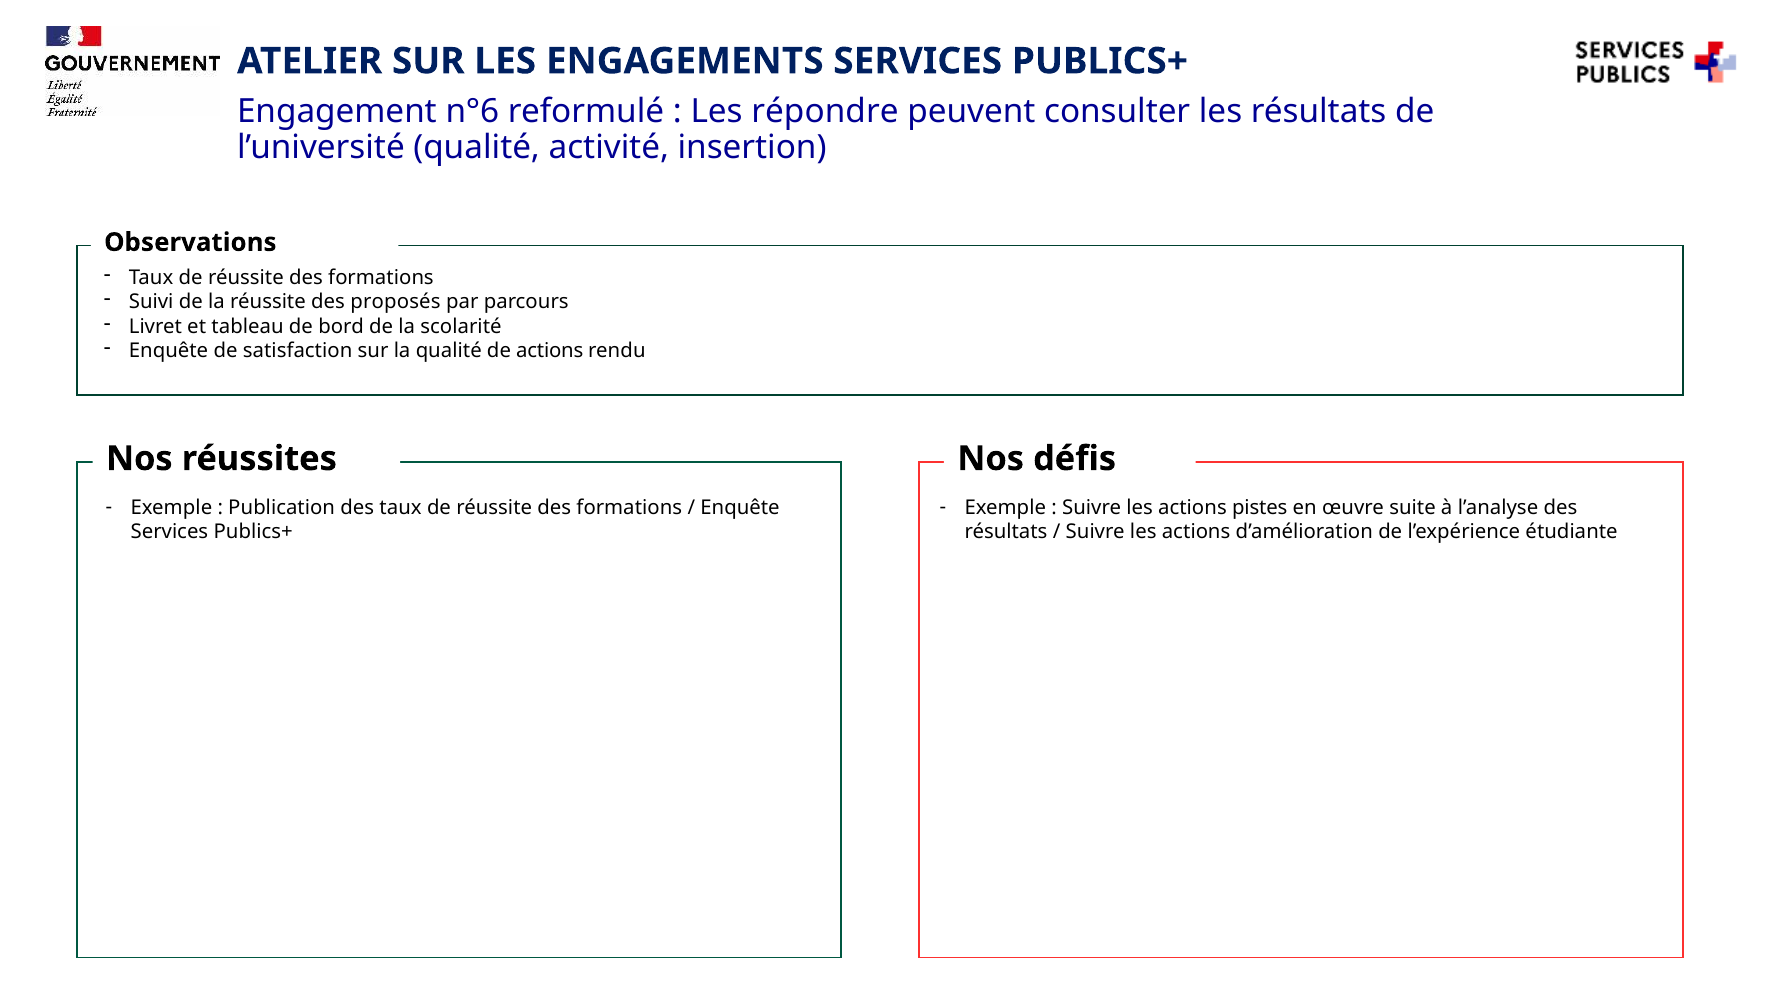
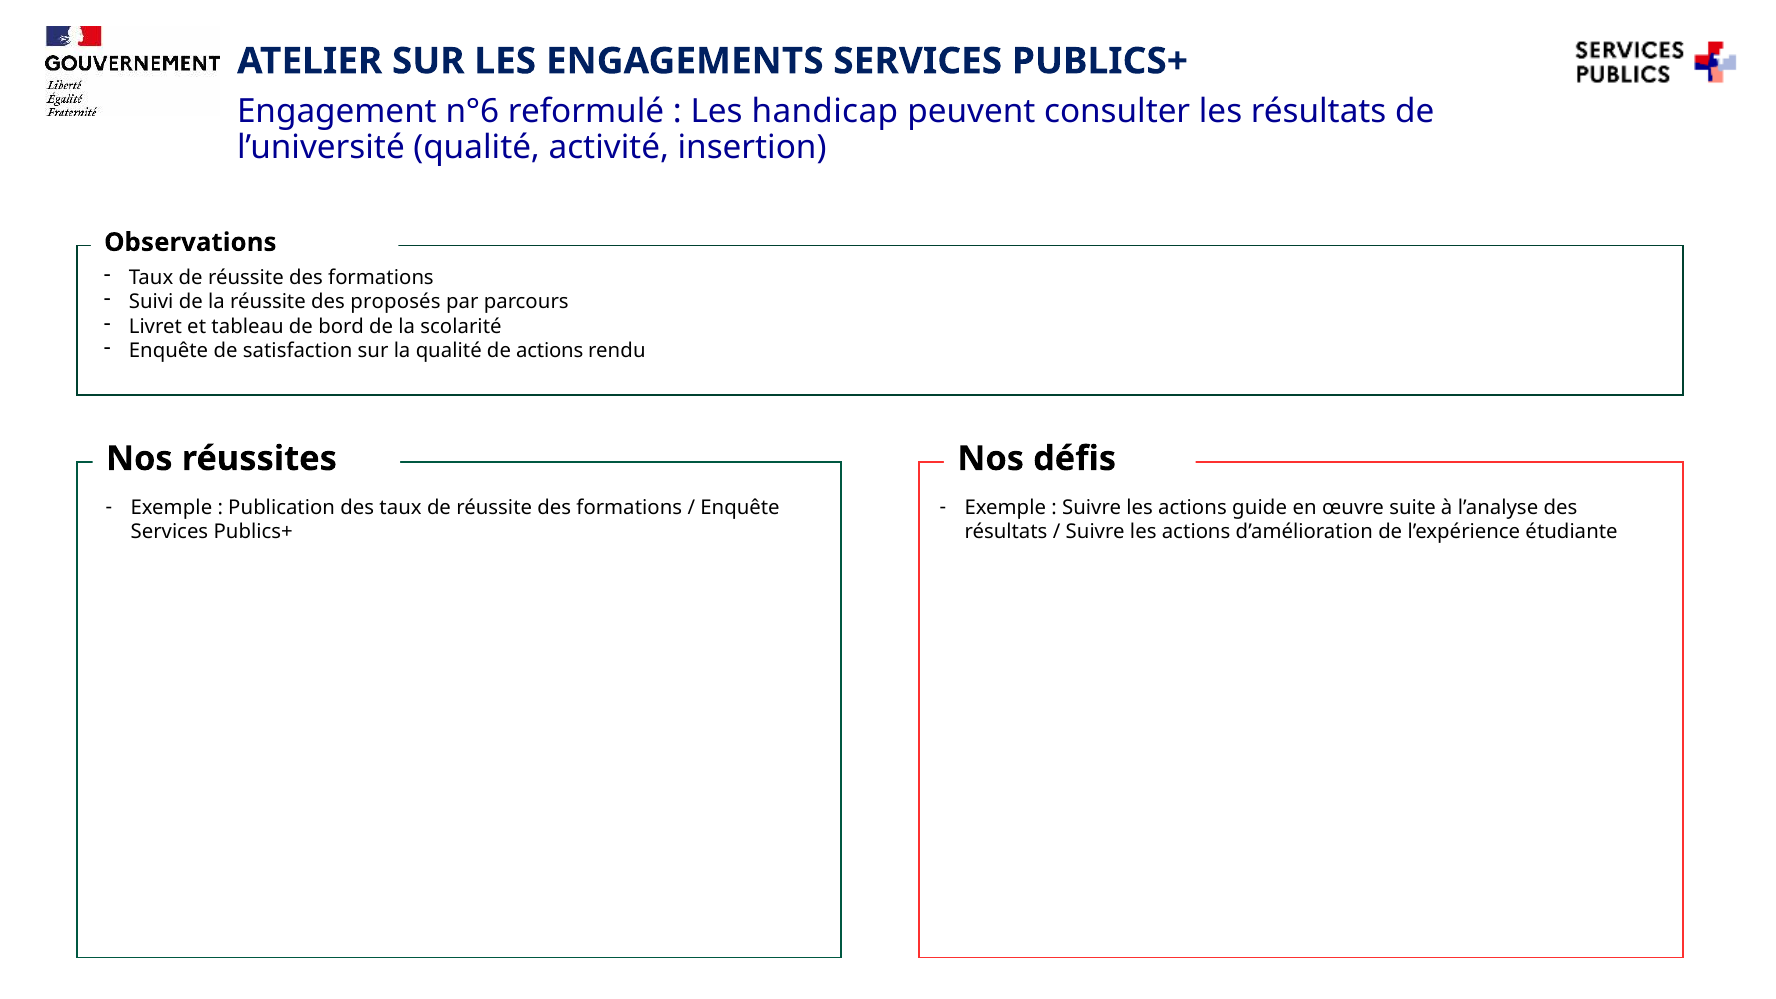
répondre: répondre -> handicap
pistes: pistes -> guide
